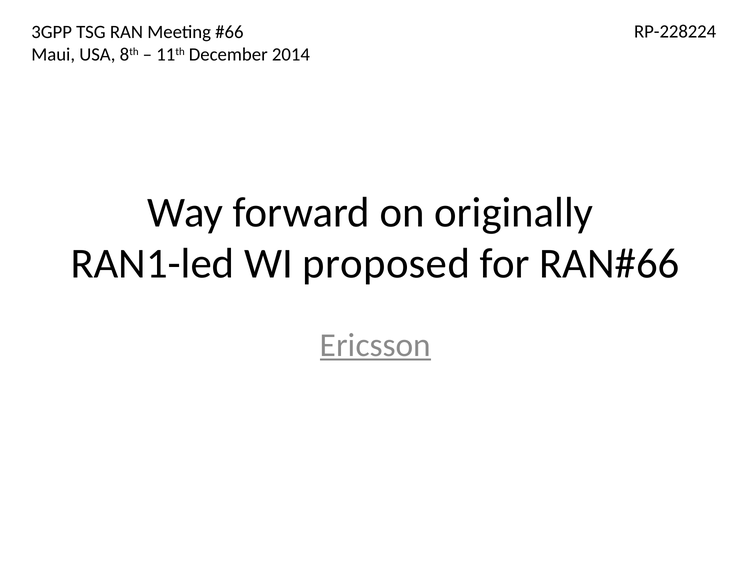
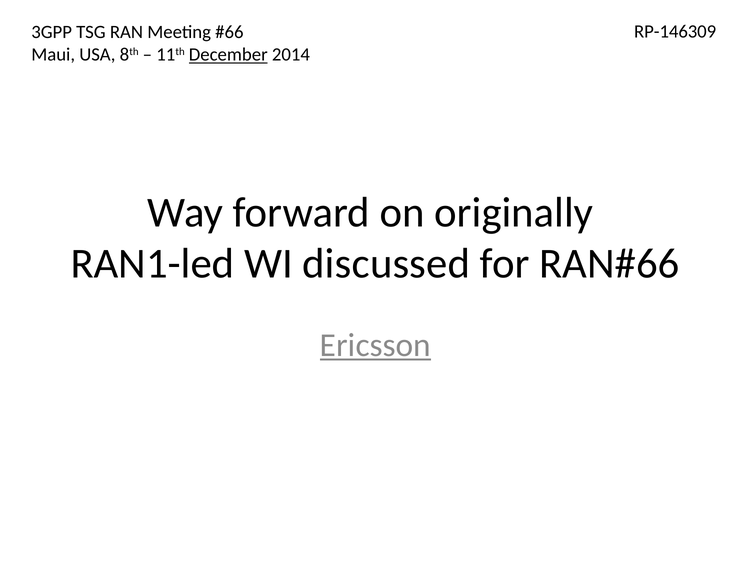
RP-228224: RP-228224 -> RP-146309
December underline: none -> present
proposed: proposed -> discussed
